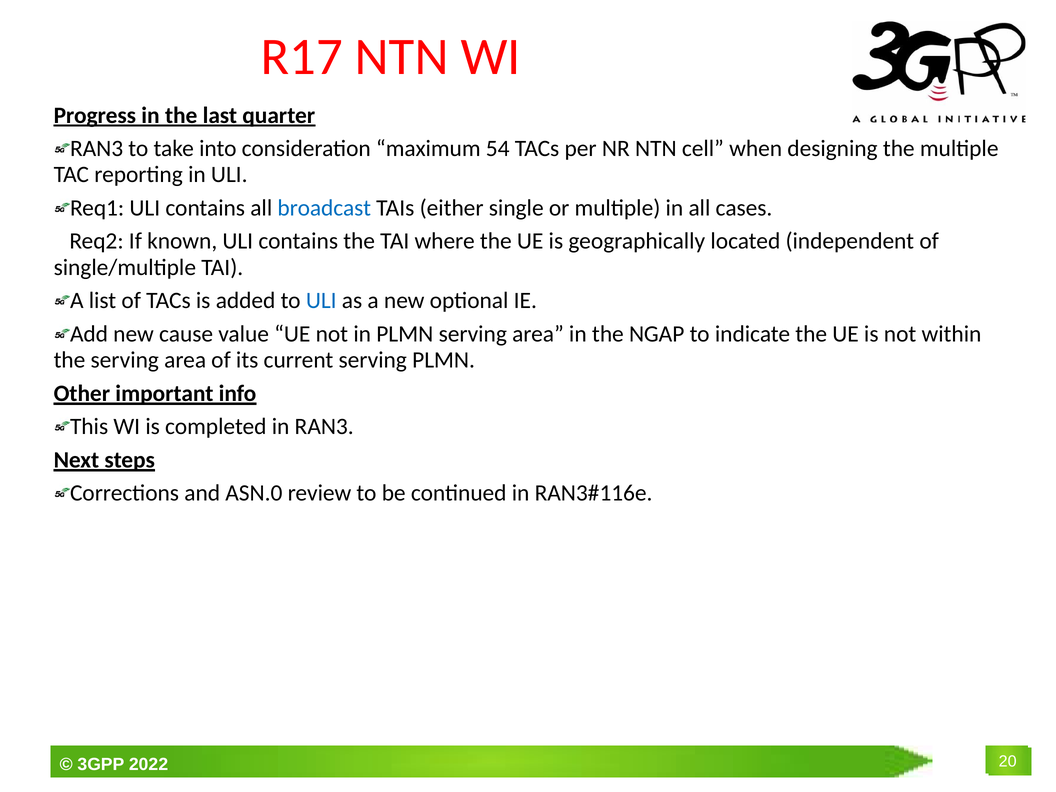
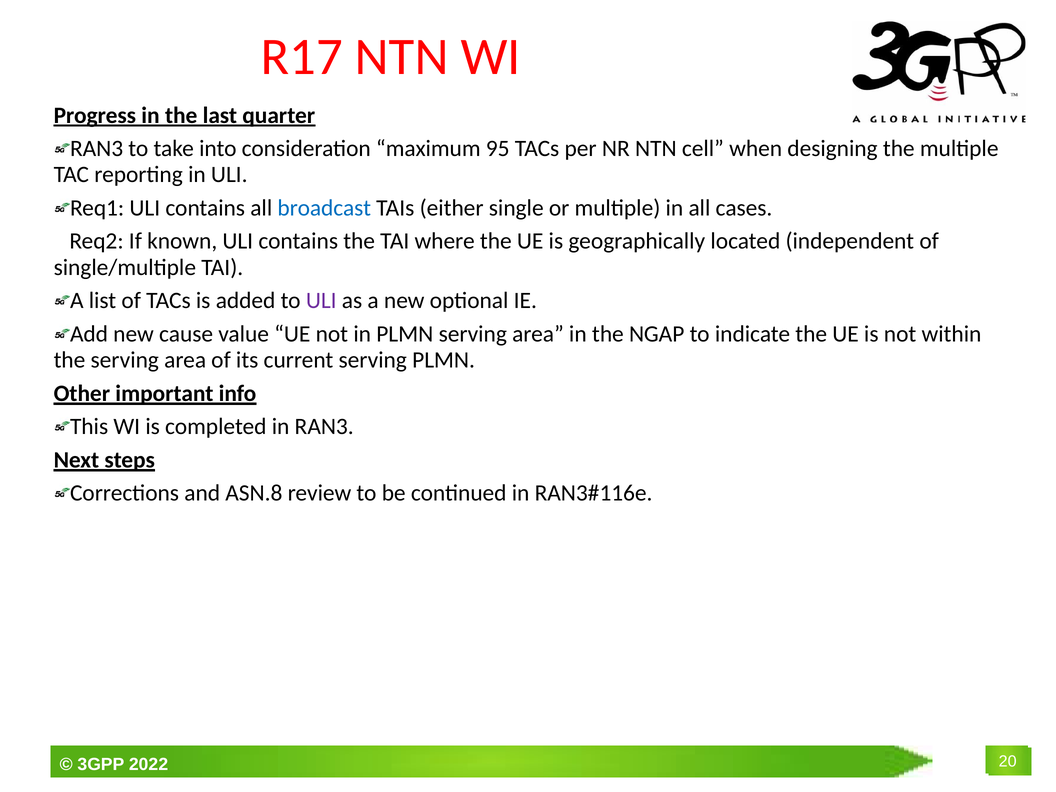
54: 54 -> 95
ULI at (321, 301) colour: blue -> purple
ASN.0: ASN.0 -> ASN.8
